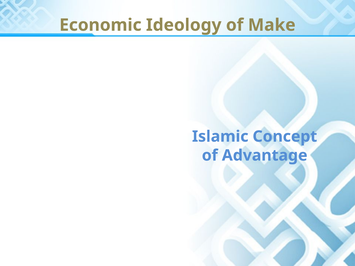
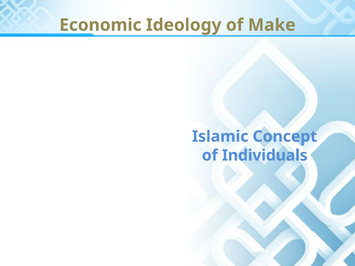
Advantage: Advantage -> Individuals
